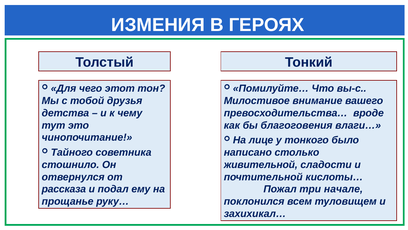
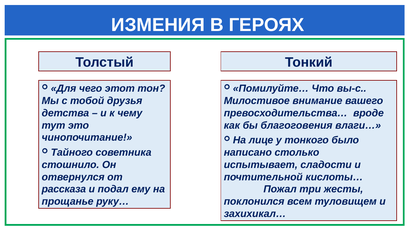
живительной: живительной -> испытывает
начале: начале -> жесты
